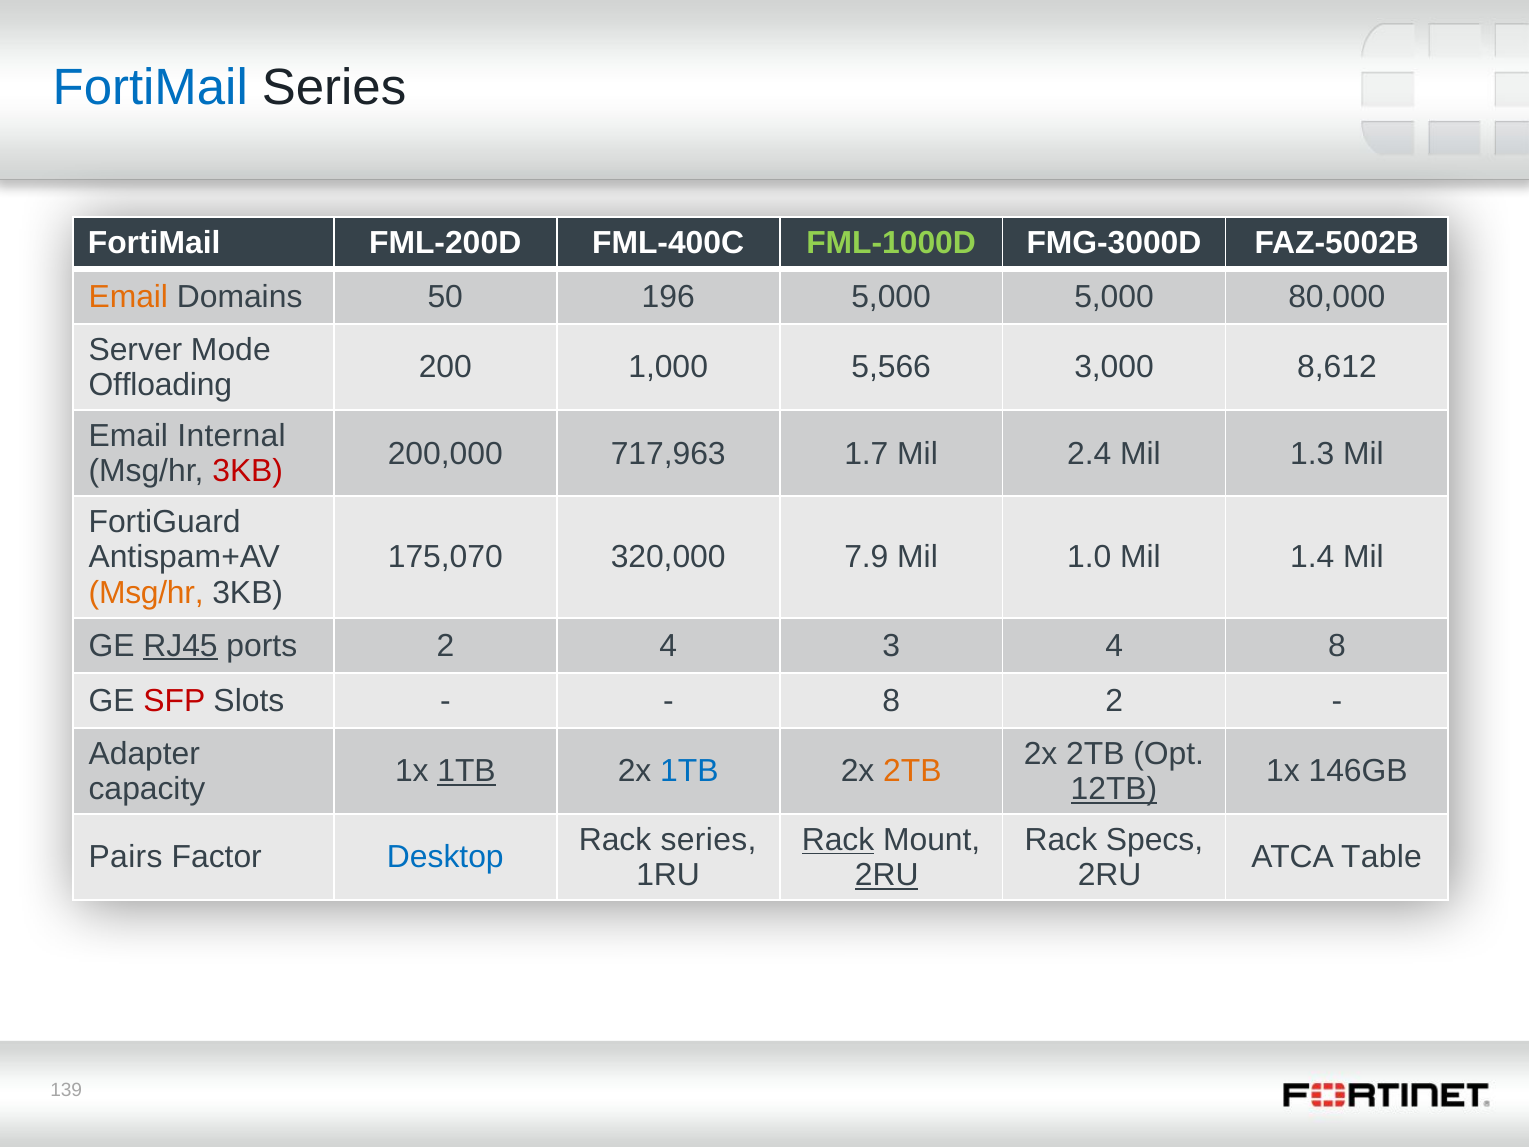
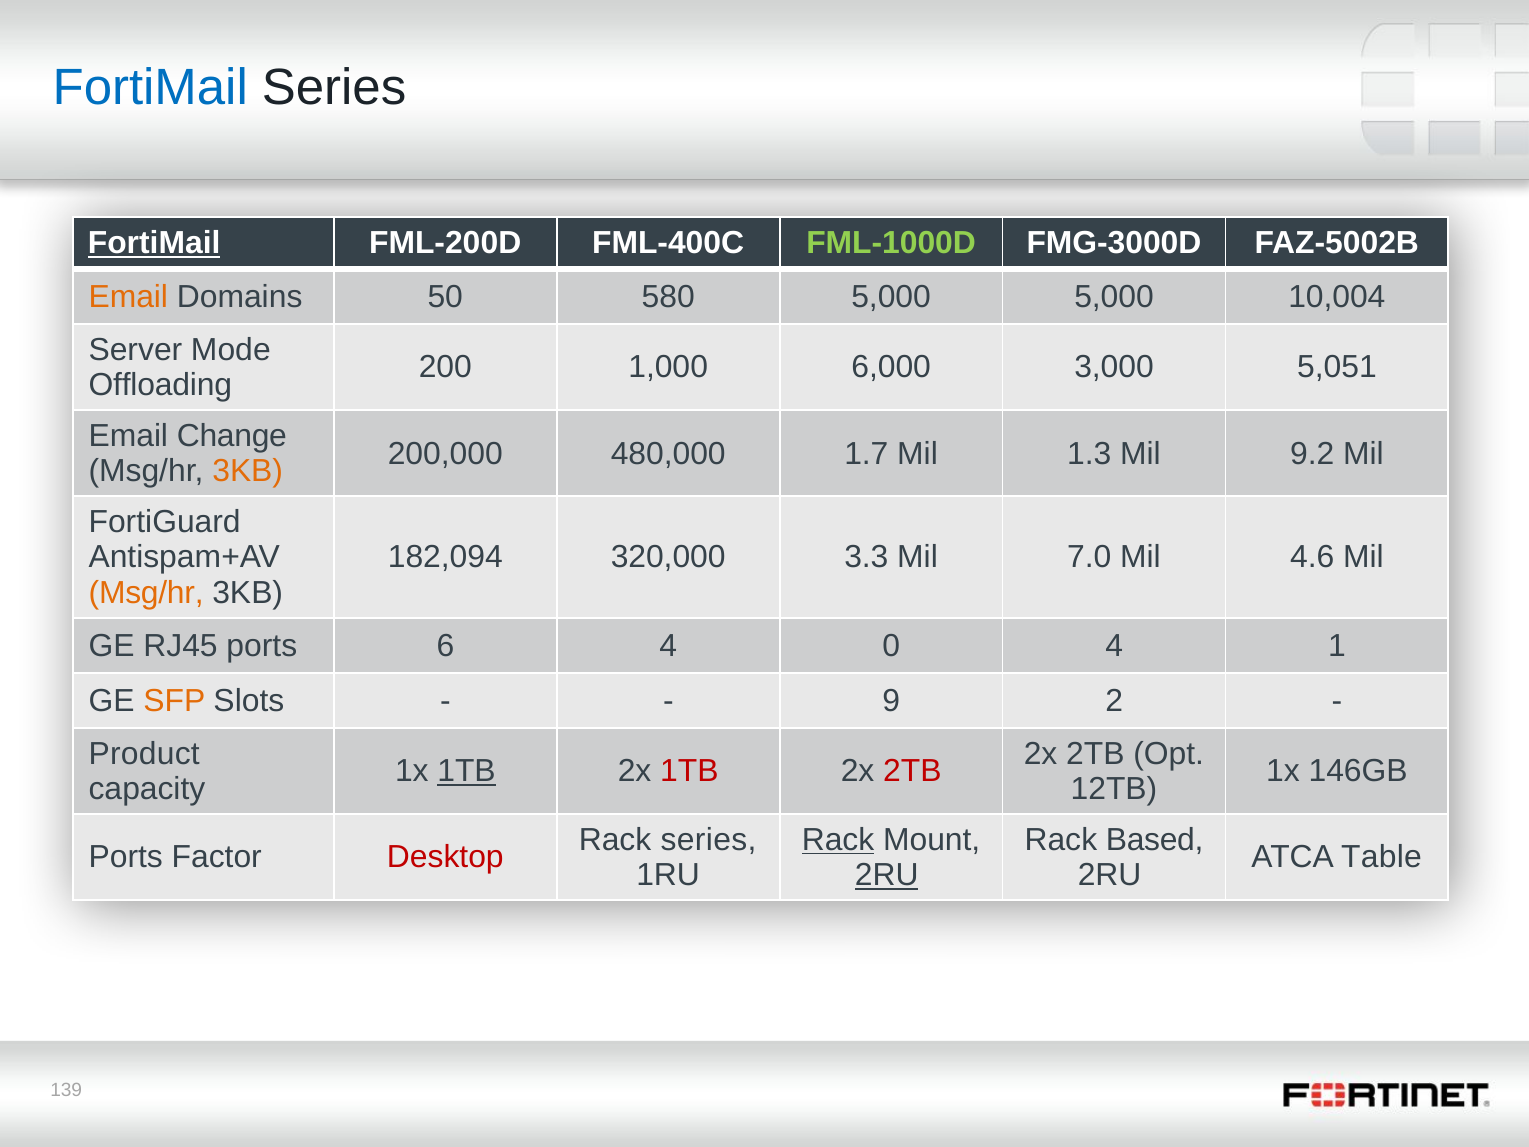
FortiMail at (154, 243) underline: none -> present
196: 196 -> 580
80,000: 80,000 -> 10,004
5,566: 5,566 -> 6,000
8,612: 8,612 -> 5,051
Internal: Internal -> Change
717,963: 717,963 -> 480,000
2.4: 2.4 -> 1.3
1.3: 1.3 -> 9.2
3KB at (248, 471) colour: red -> orange
175,070: 175,070 -> 182,094
7.9: 7.9 -> 3.3
1.0: 1.0 -> 7.0
1.4: 1.4 -> 4.6
RJ45 underline: present -> none
ports 2: 2 -> 6
3: 3 -> 0
4 8: 8 -> 1
SFP colour: red -> orange
8 at (891, 701): 8 -> 9
Adapter: Adapter -> Product
1TB at (689, 771) colour: blue -> red
2TB at (912, 771) colour: orange -> red
12TB underline: present -> none
Specs: Specs -> Based
Pairs at (126, 857): Pairs -> Ports
Desktop colour: blue -> red
